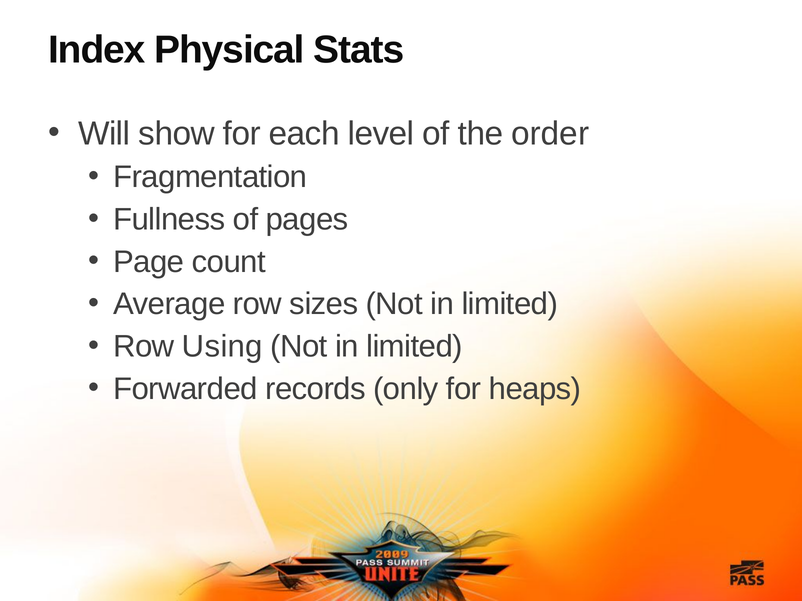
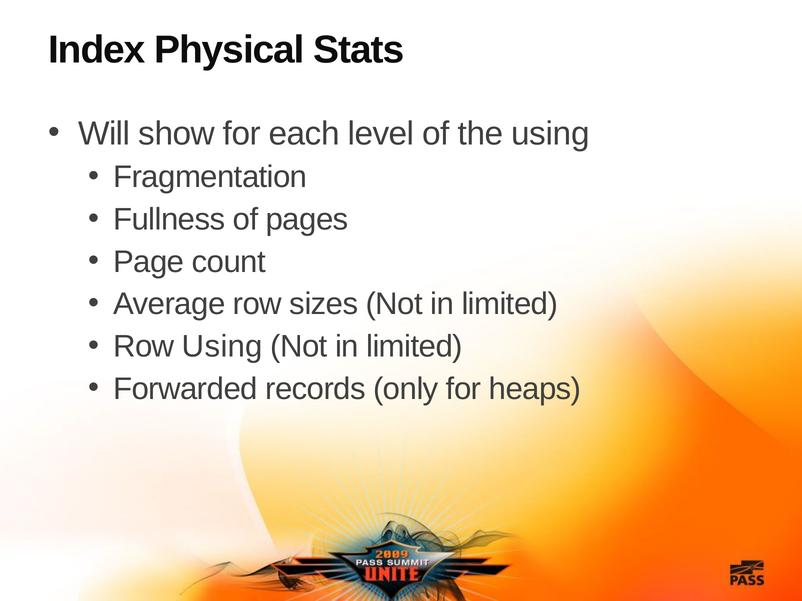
the order: order -> using
